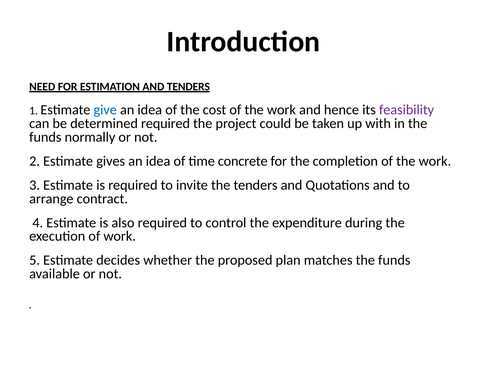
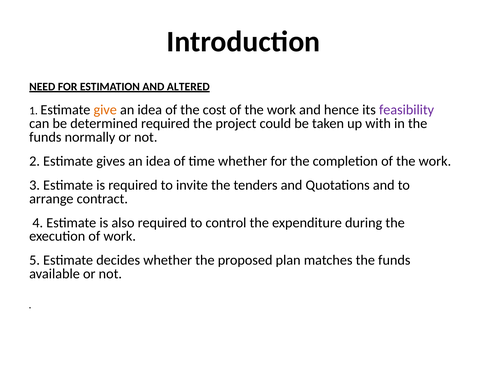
AND TENDERS: TENDERS -> ALTERED
give colour: blue -> orange
time concrete: concrete -> whether
